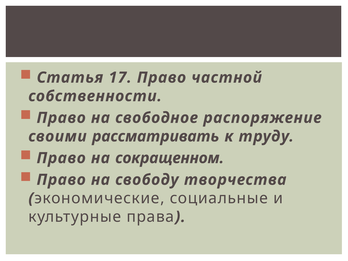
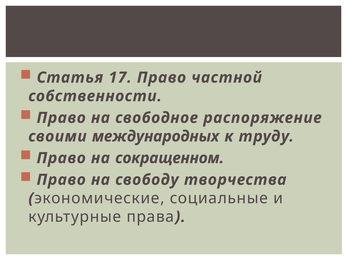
рассматривать: рассматривать -> международных
